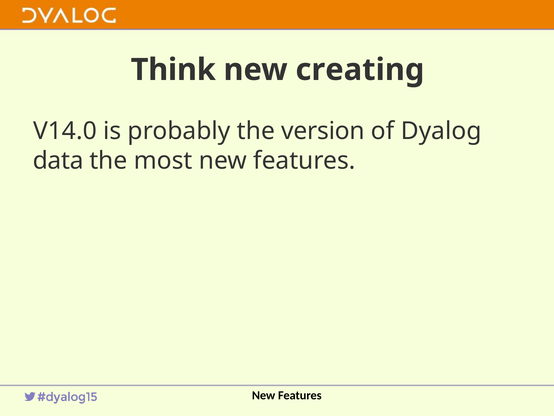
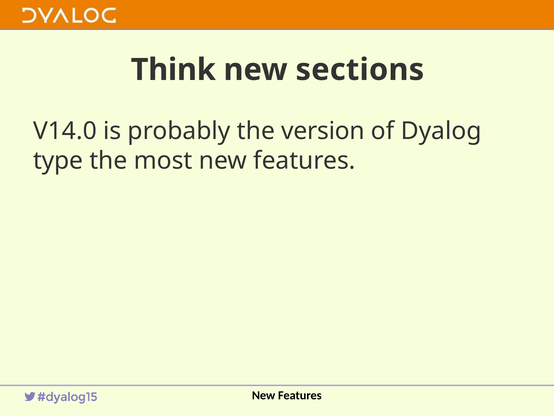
creating: creating -> sections
data: data -> type
